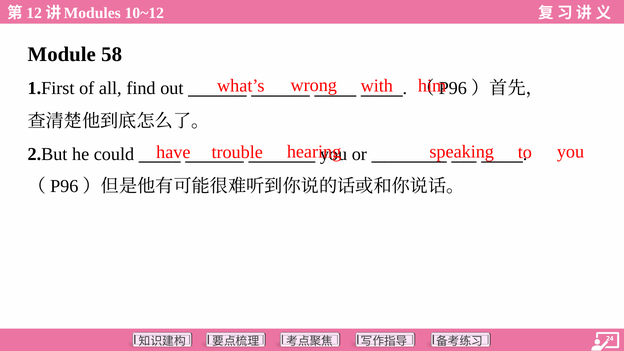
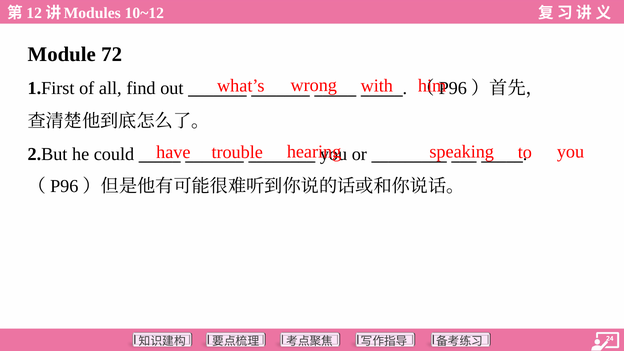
58: 58 -> 72
